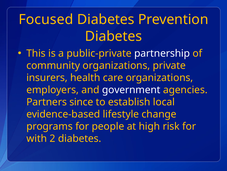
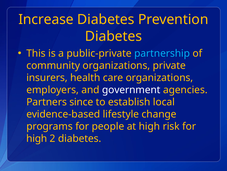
Focused: Focused -> Increase
partnership colour: white -> light blue
with at (37, 138): with -> high
